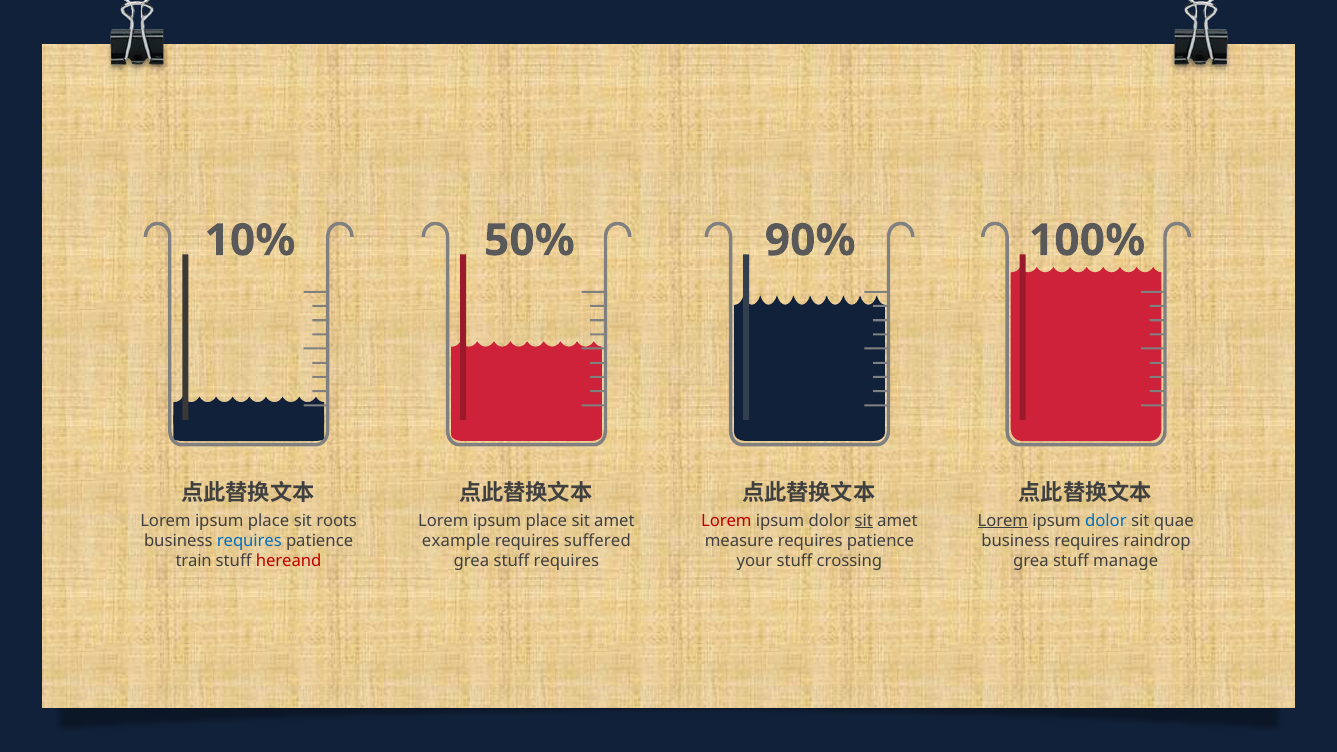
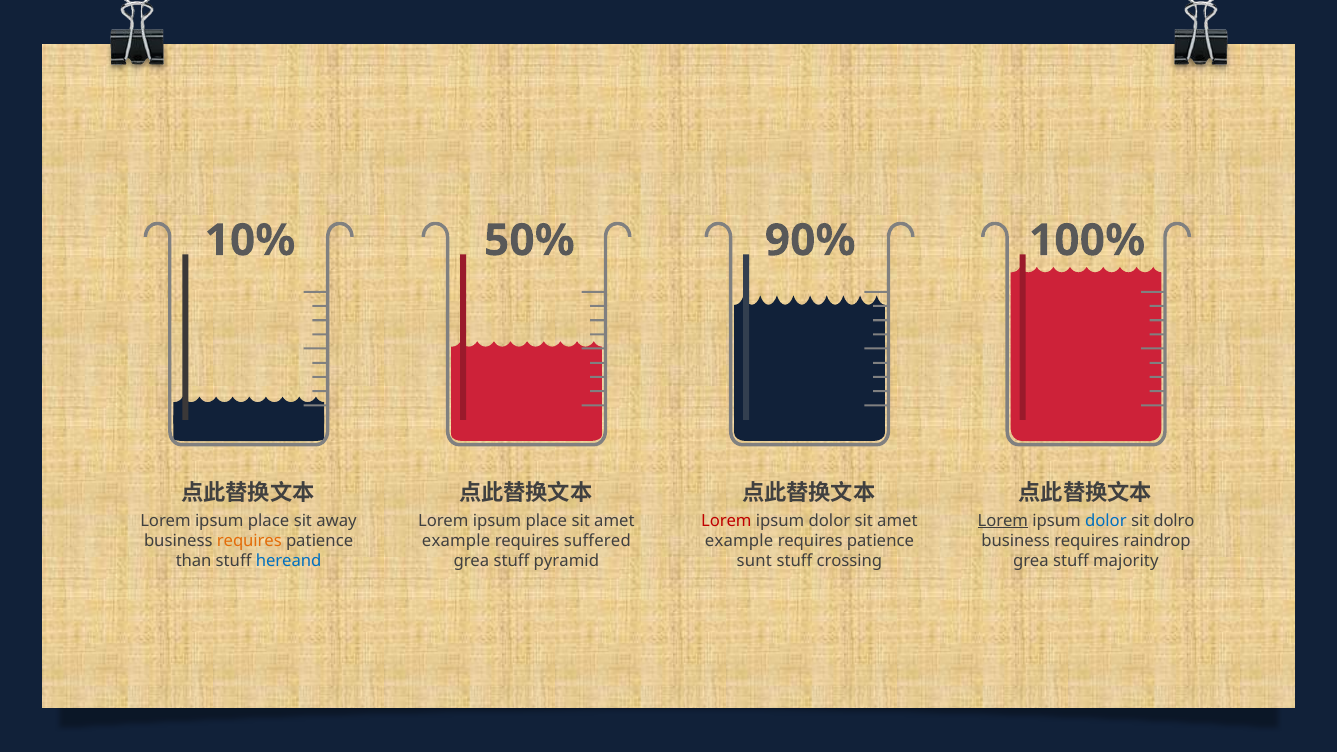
roots: roots -> away
sit at (864, 521) underline: present -> none
quae: quae -> dolro
requires at (249, 541) colour: blue -> orange
measure at (739, 541): measure -> example
train: train -> than
hereand colour: red -> blue
stuff requires: requires -> pyramid
your: your -> sunt
manage: manage -> majority
